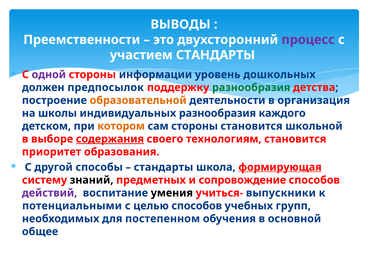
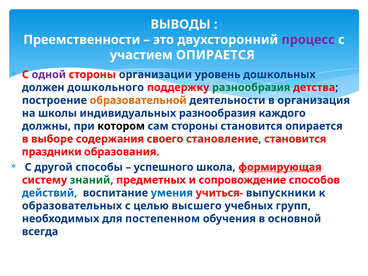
участием СТАНДАРТЫ: СТАНДАРТЫ -> ОПИРАЕТСЯ
информации: информации -> организации
предпосылок: предпосылок -> дошкольного
детском: детском -> должны
котором colour: orange -> black
становится школьной: школьной -> опирается
содержания underline: present -> none
технологиям: технологиям -> становление
приоритет: приоритет -> праздники
стандарты at (163, 167): стандарты -> успешного
знаний colour: black -> green
действий colour: purple -> blue
умения colour: black -> blue
потенциальными: потенциальными -> образовательных
целью способов: способов -> высшего
общее: общее -> всегда
